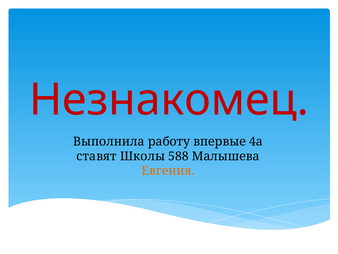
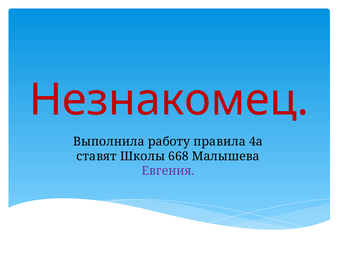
впервые: впервые -> правила
588: 588 -> 668
Евгения colour: orange -> purple
